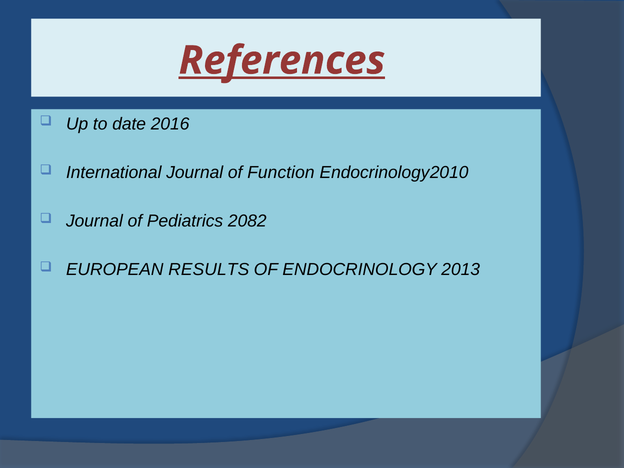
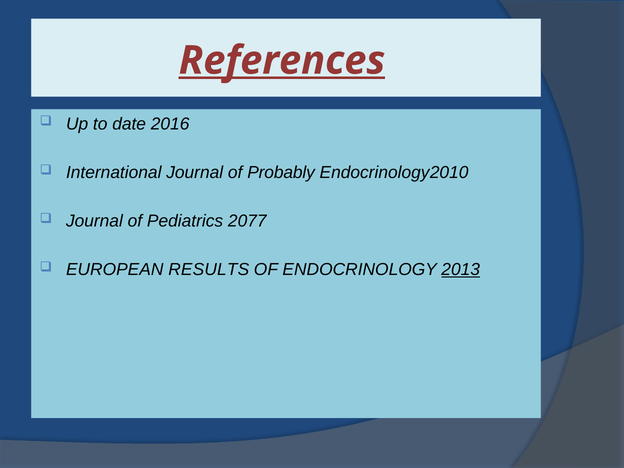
Function: Function -> Probably
2082: 2082 -> 2077
2013 underline: none -> present
